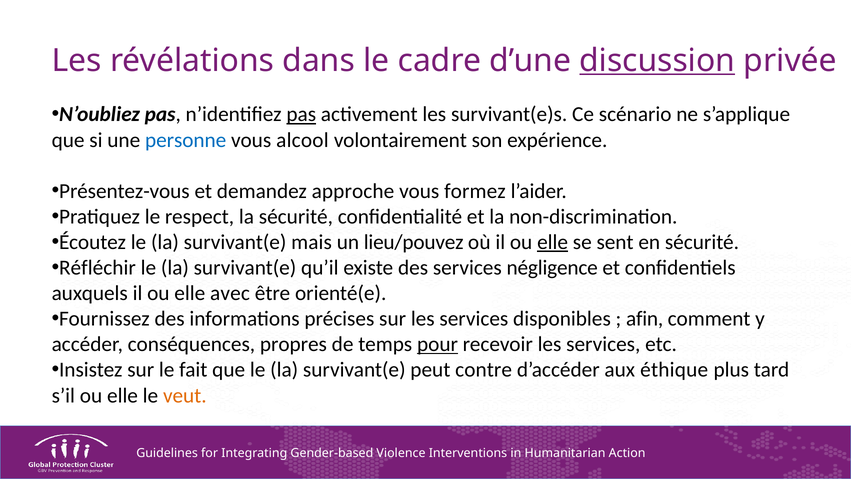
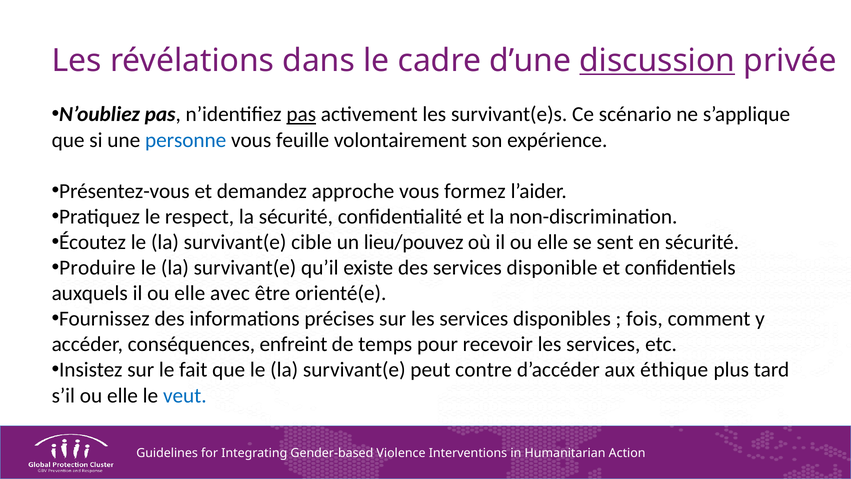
alcool: alcool -> feuille
mais: mais -> cible
elle at (553, 242) underline: present -> none
Réfléchir: Réfléchir -> Produire
négligence: négligence -> disponible
afin: afin -> fois
propres: propres -> enfreint
pour underline: present -> none
veut colour: orange -> blue
